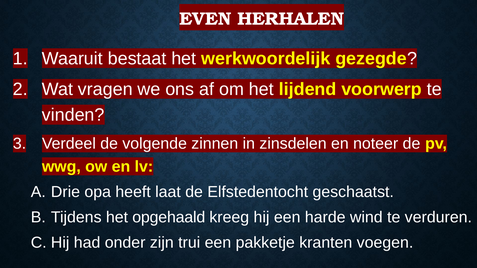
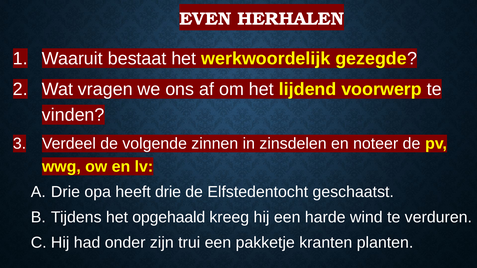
heeft laat: laat -> drie
voegen: voegen -> planten
